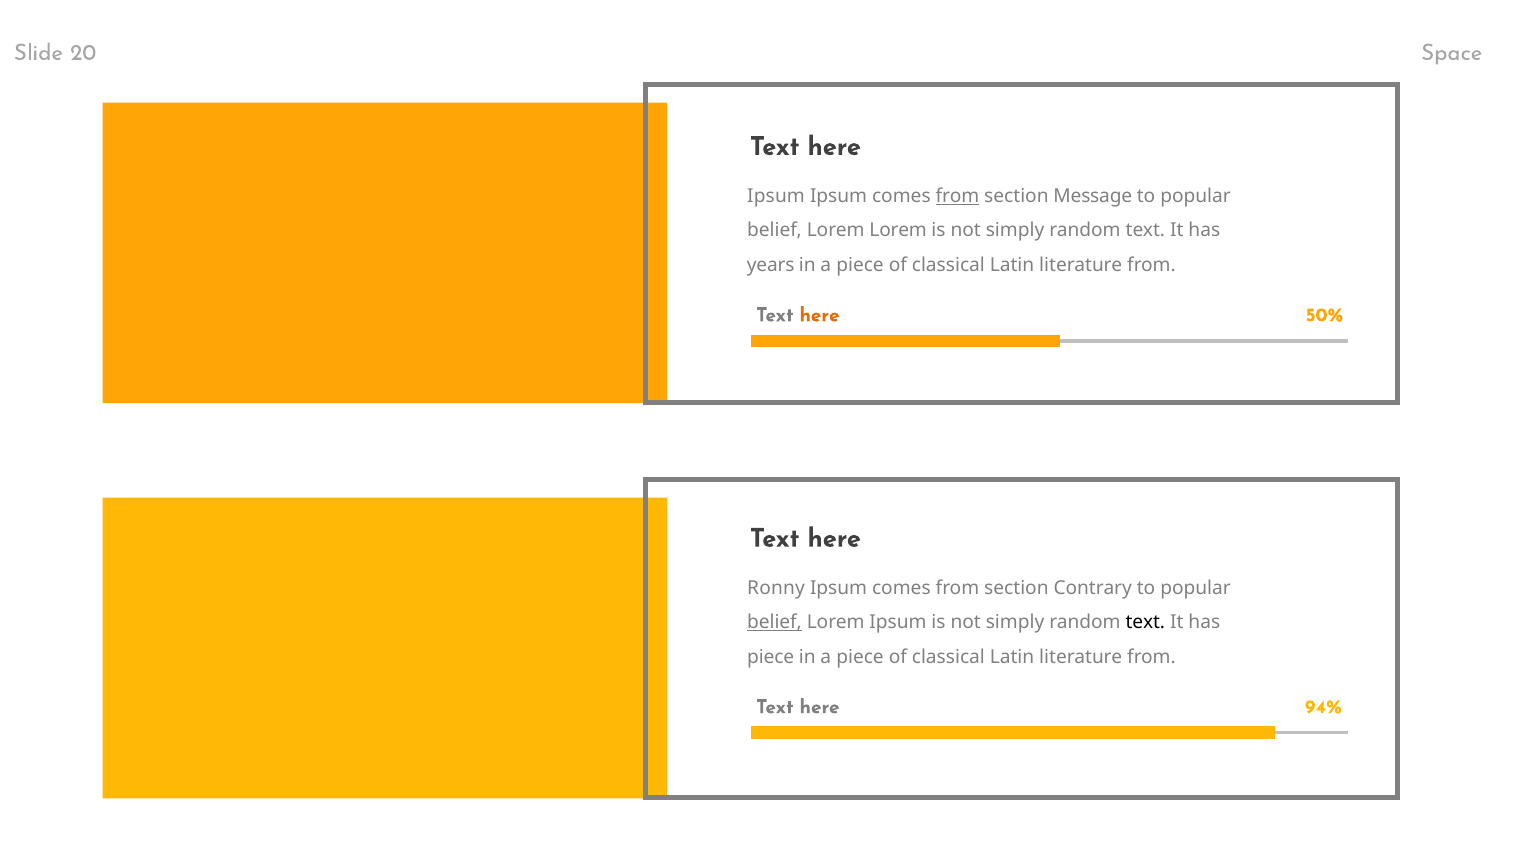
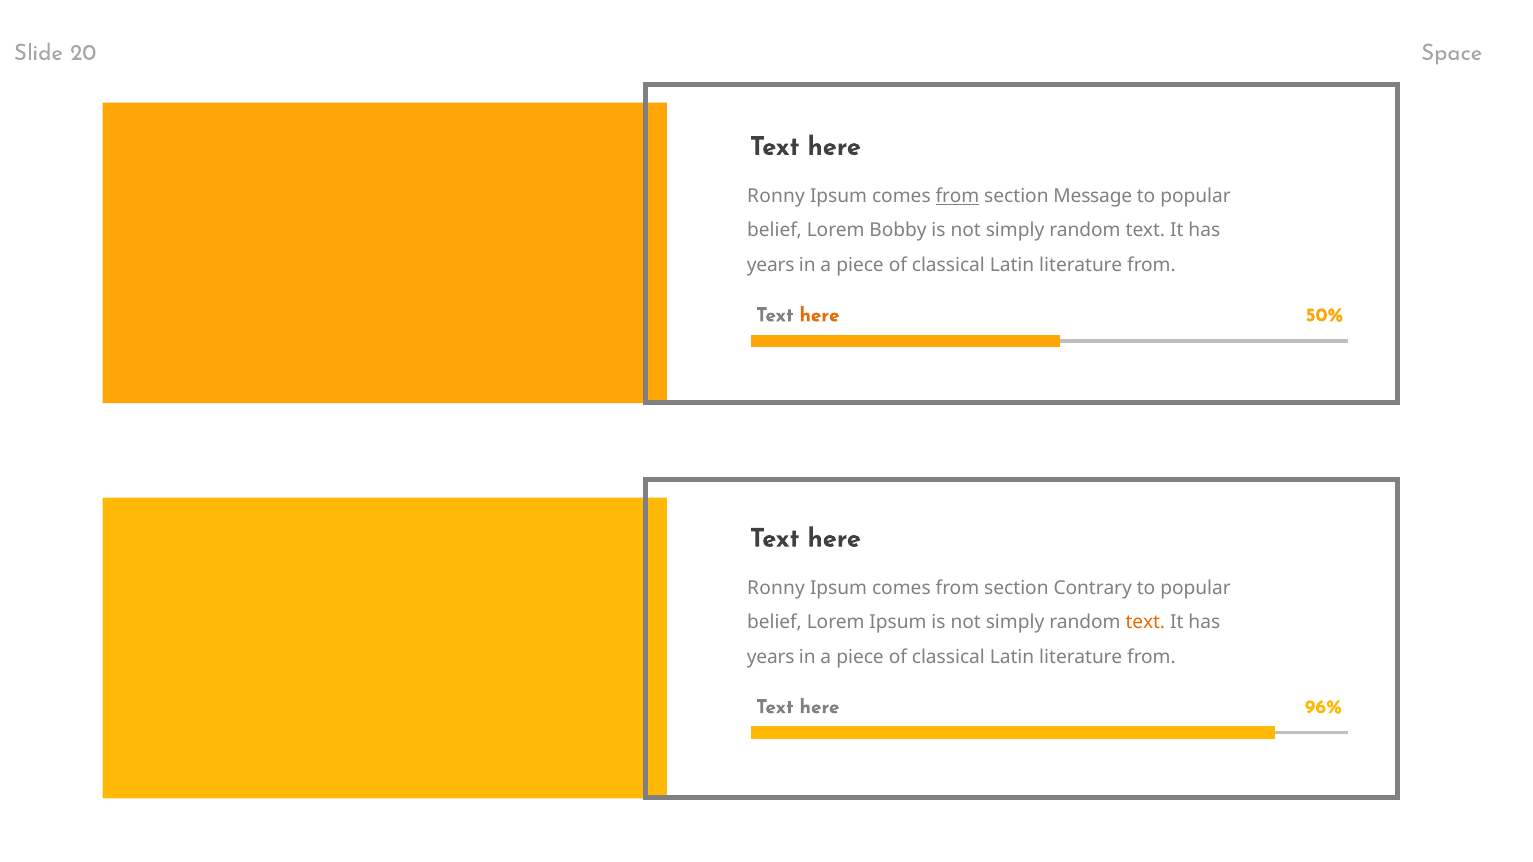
Ipsum at (776, 196): Ipsum -> Ronny
Lorem Lorem: Lorem -> Bobby
belief at (775, 623) underline: present -> none
text at (1145, 623) colour: black -> orange
piece at (771, 657): piece -> years
94%: 94% -> 96%
